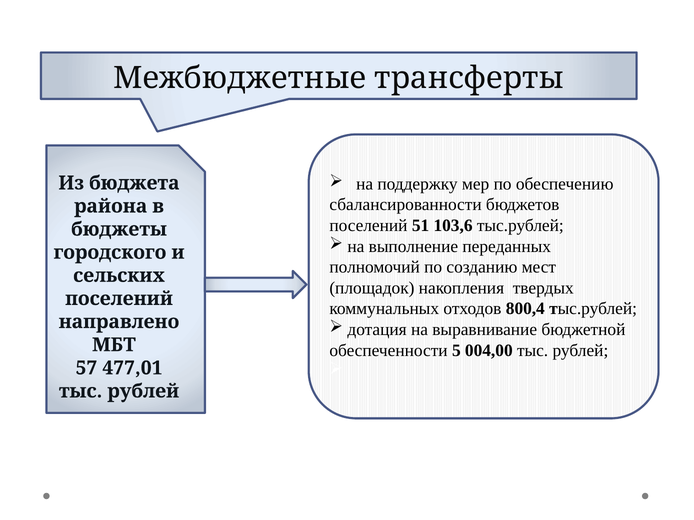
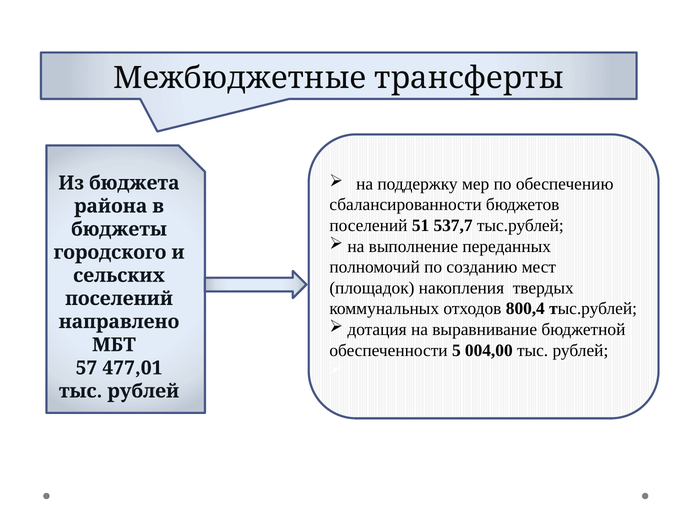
103,6: 103,6 -> 537,7
